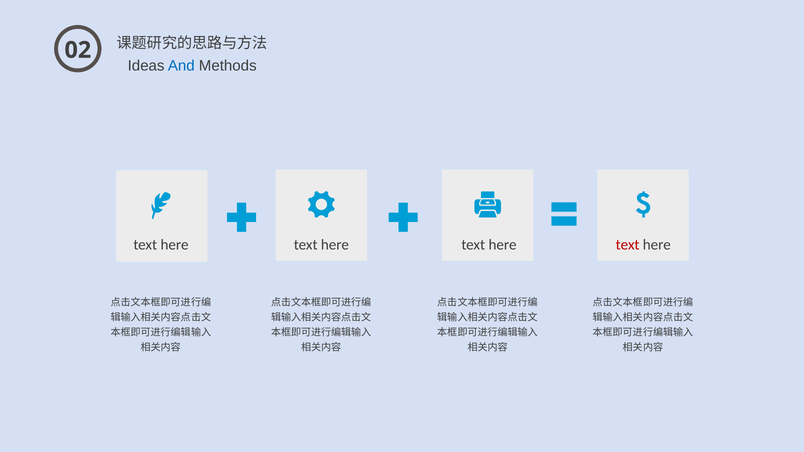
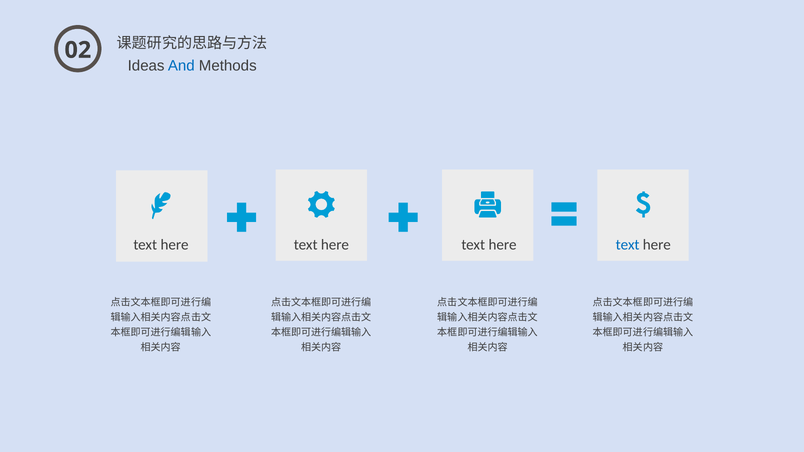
text at (628, 245) colour: red -> blue
